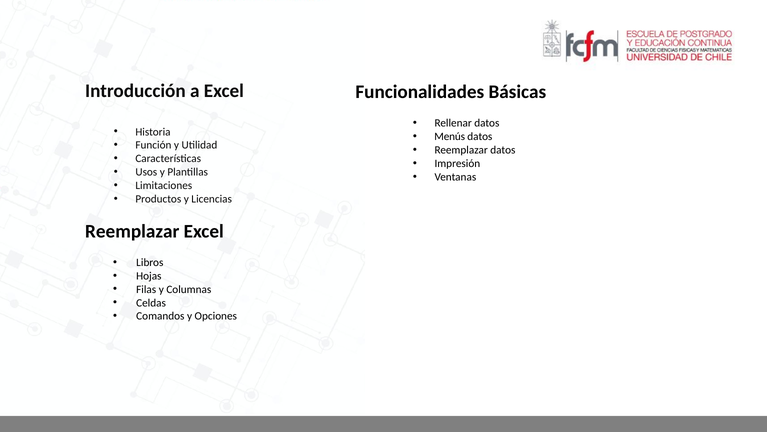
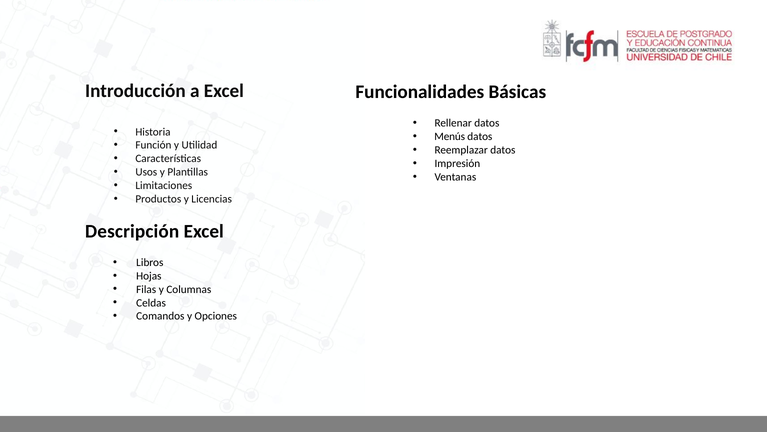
Reemplazar at (132, 231): Reemplazar -> Descripción
